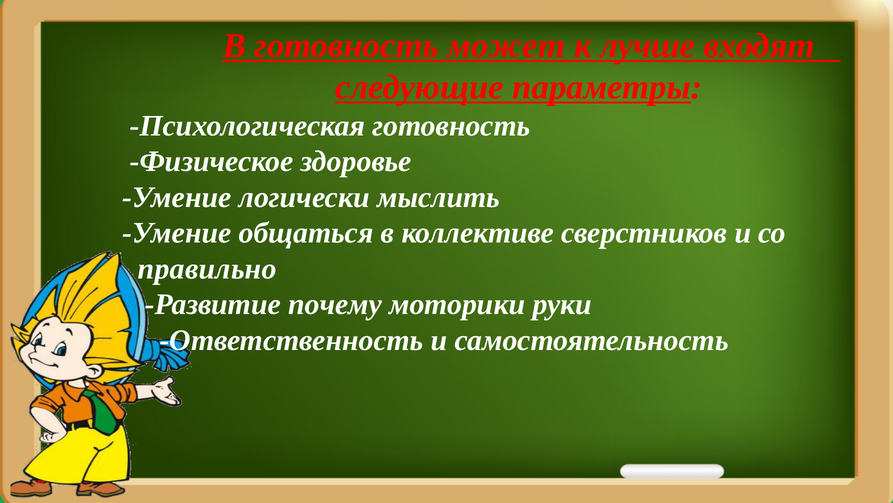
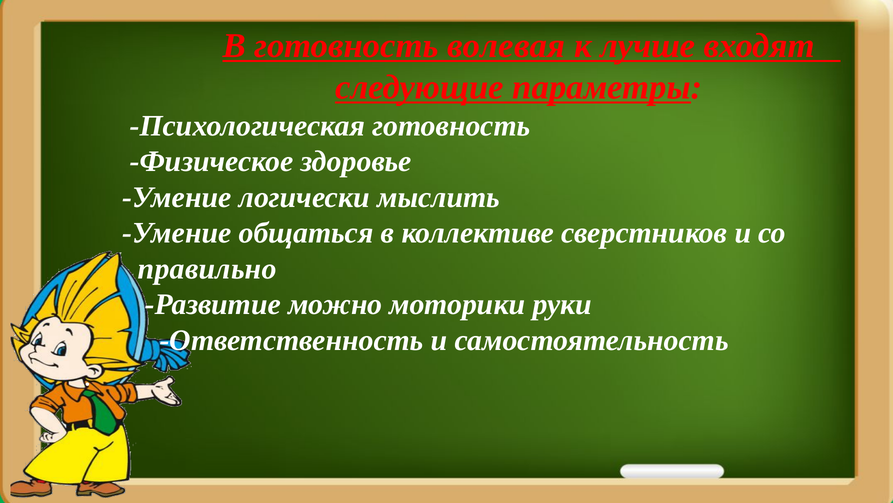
может: может -> волевая
почему: почему -> можно
